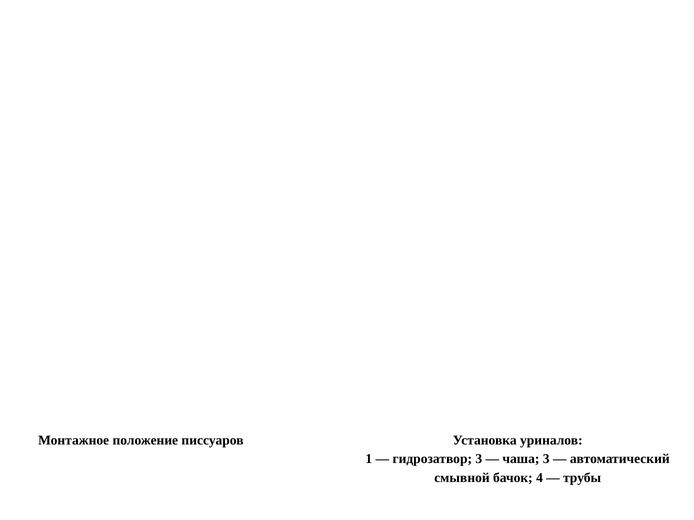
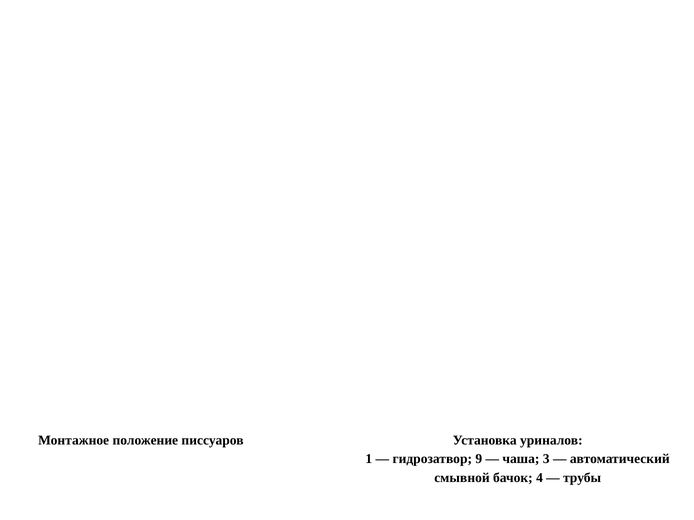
гидрозатвор 3: 3 -> 9
